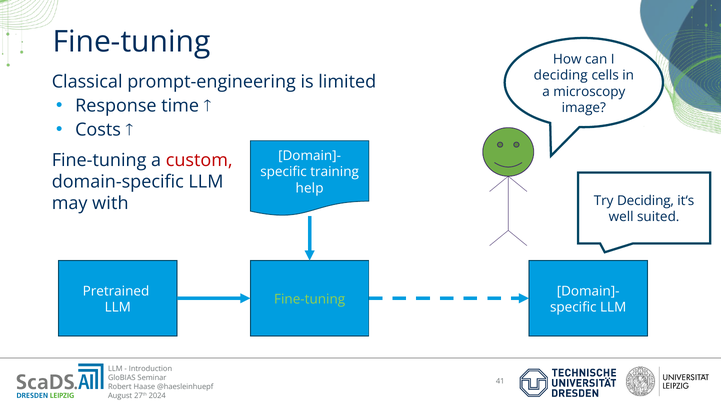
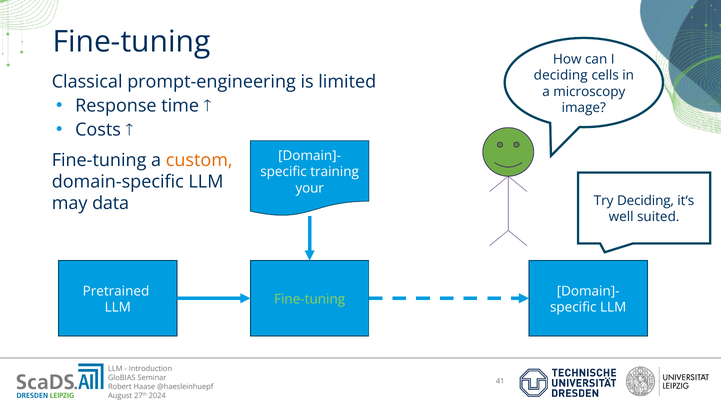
custom colour: red -> orange
help: help -> your
with: with -> data
